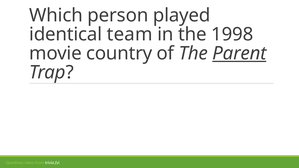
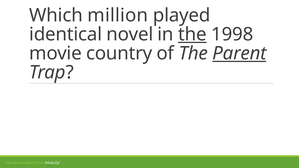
person: person -> million
team: team -> novel
the at (192, 34) underline: none -> present
